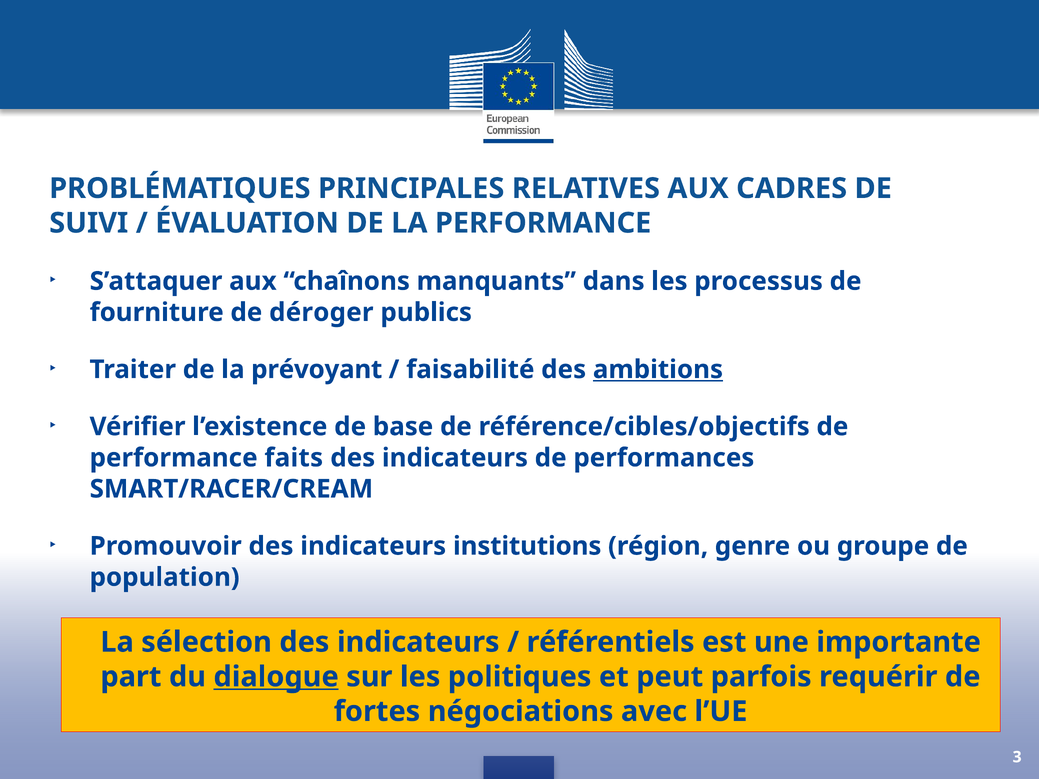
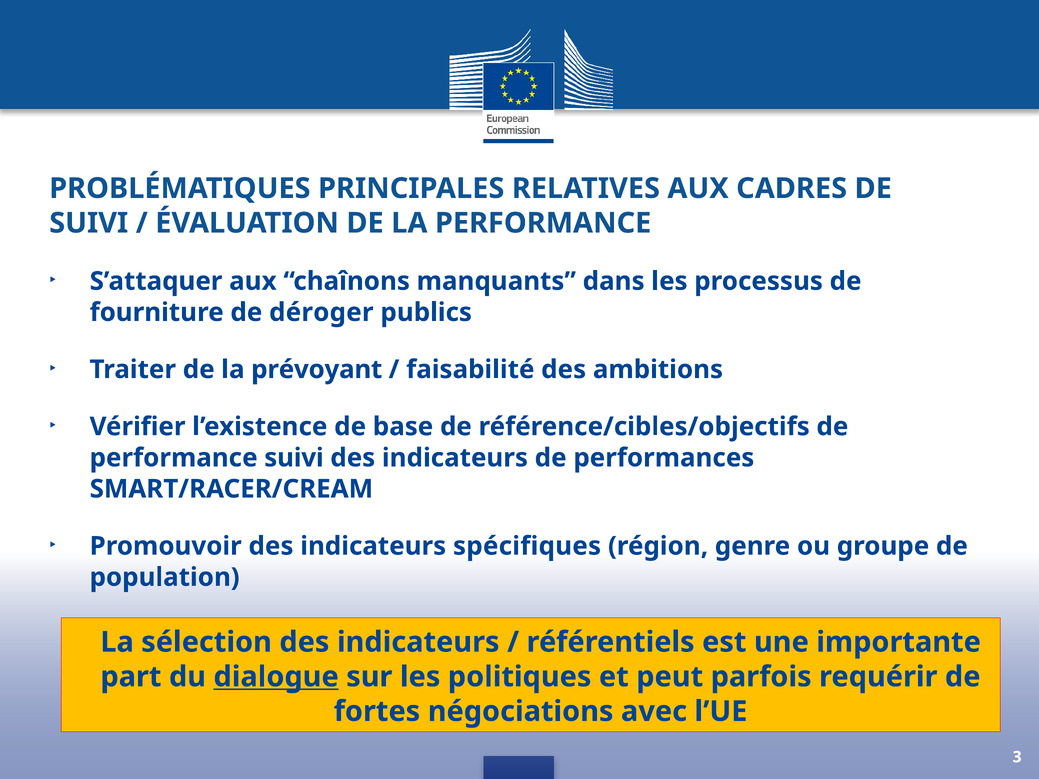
ambitions underline: present -> none
performance faits: faits -> suivi
institutions: institutions -> spécifiques
